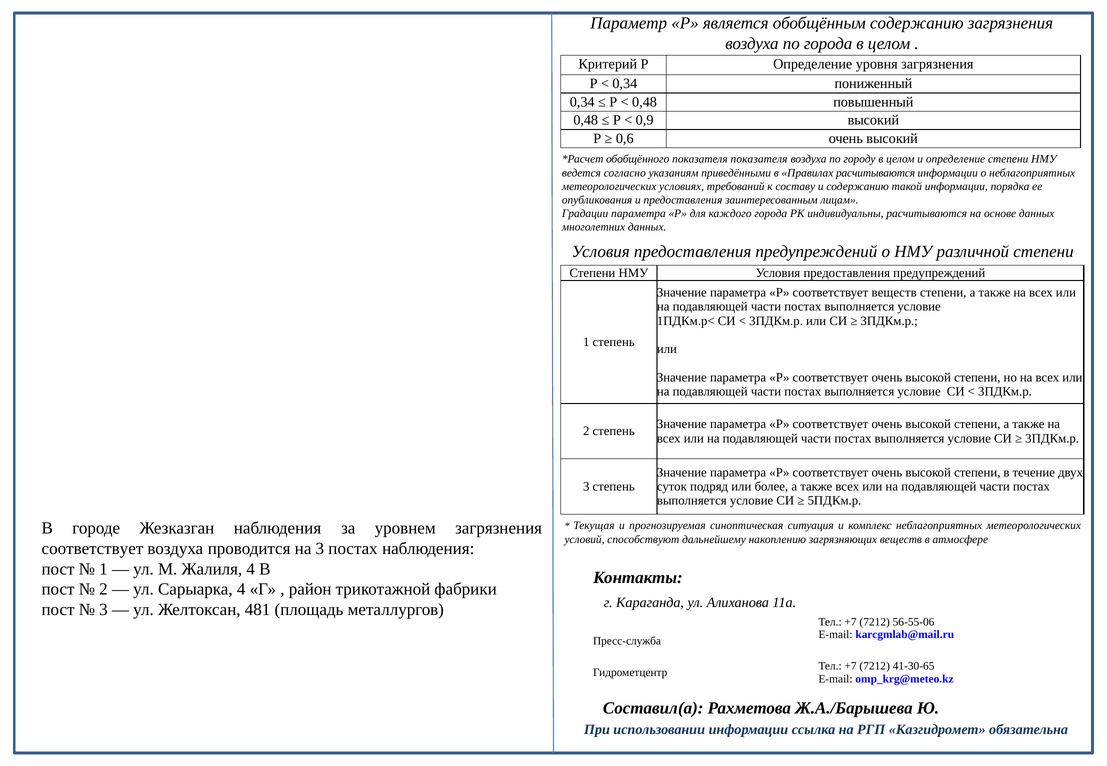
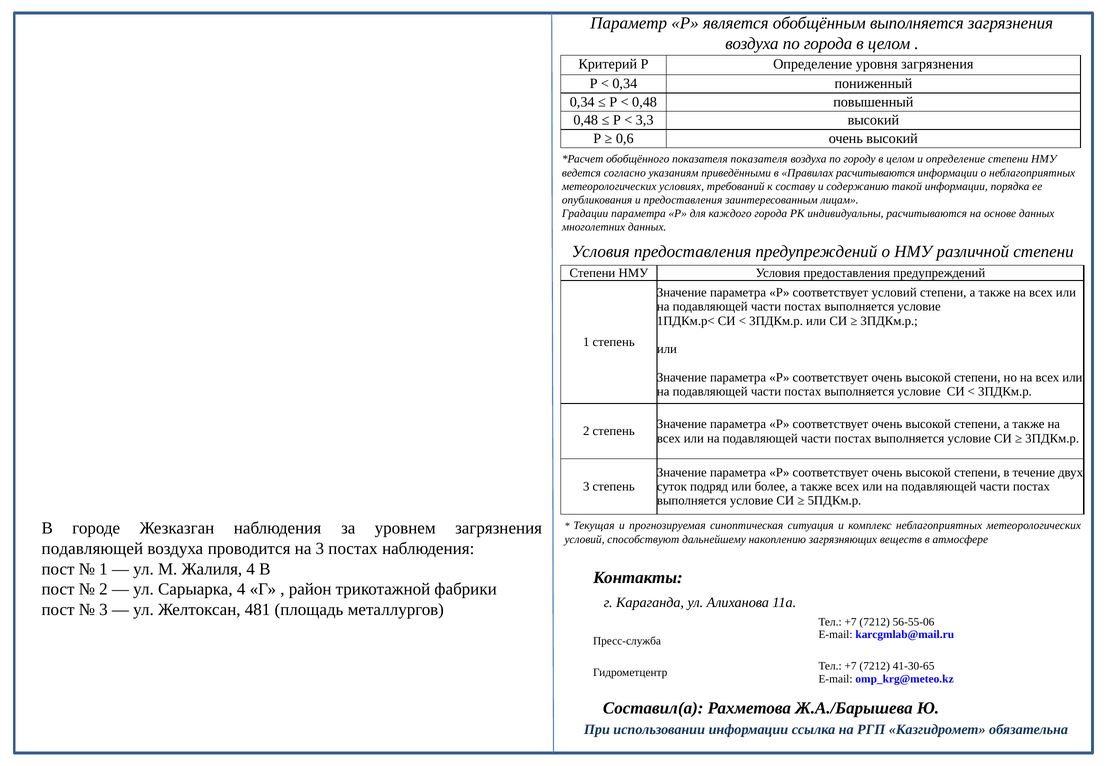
обобщённым содержанию: содержанию -> выполняется
0,9: 0,9 -> 3,3
соответствует веществ: веществ -> условий
соответствует at (92, 549): соответствует -> подавляющей
